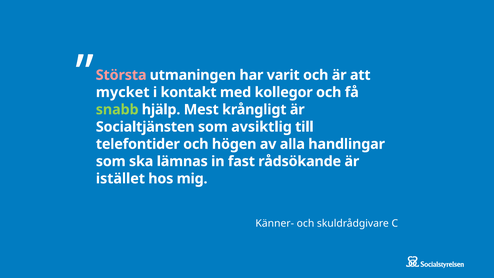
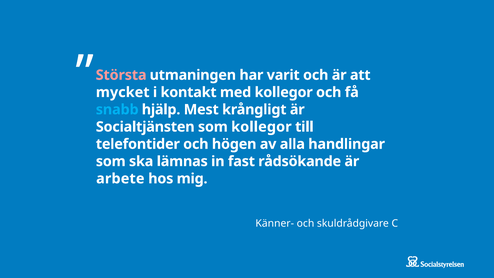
snabb colour: light green -> light blue
som avsiktlig: avsiktlig -> kollegor
istället: istället -> arbete
